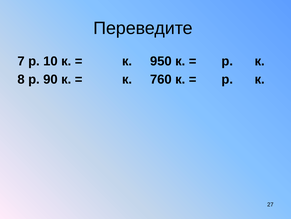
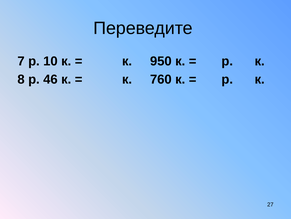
90: 90 -> 46
